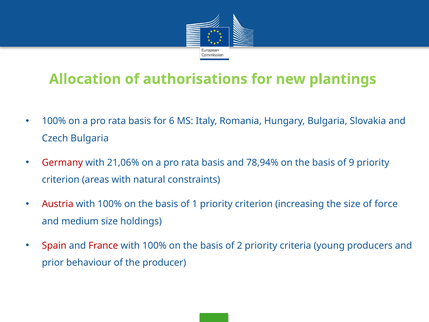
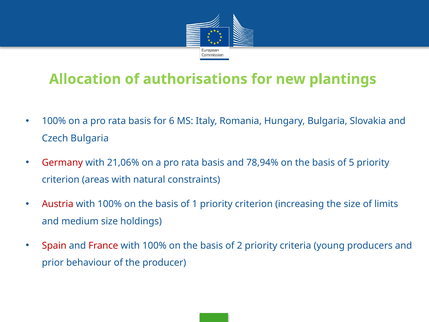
9: 9 -> 5
force: force -> limits
